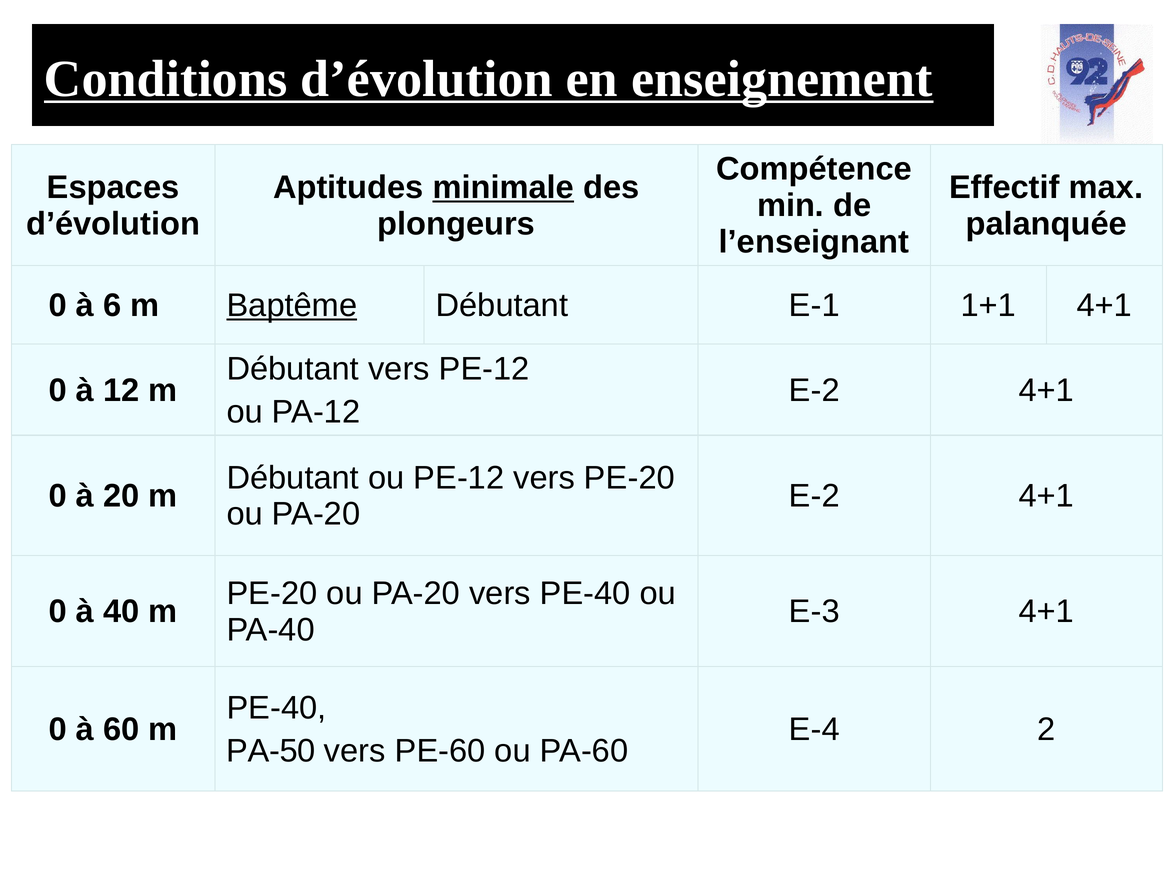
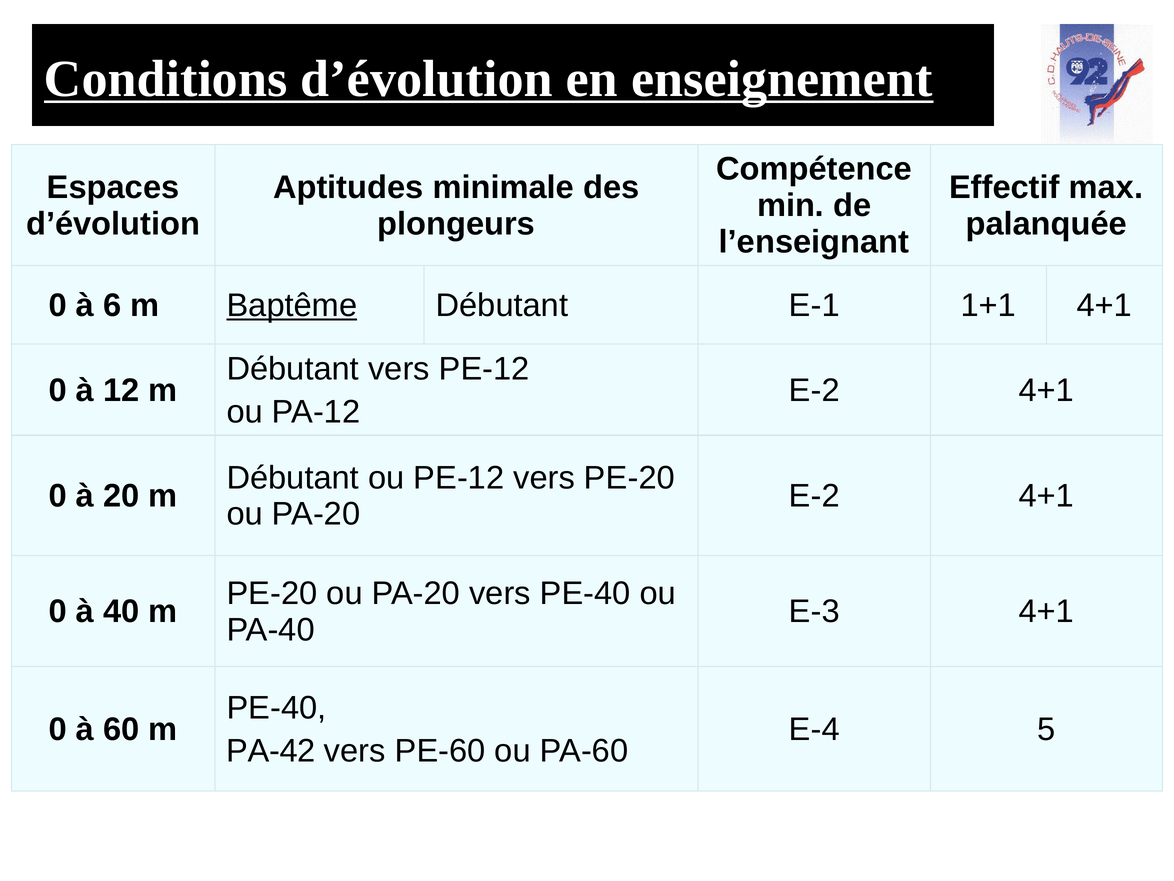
minimale underline: present -> none
2: 2 -> 5
PA-50: PA-50 -> PA-42
